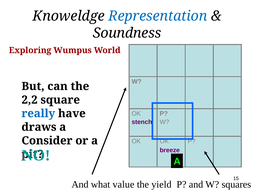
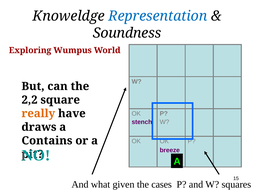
really colour: blue -> orange
Consider: Consider -> Contains
value: value -> given
yield: yield -> cases
